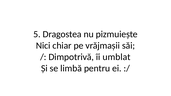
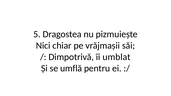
limbă: limbă -> umflă
